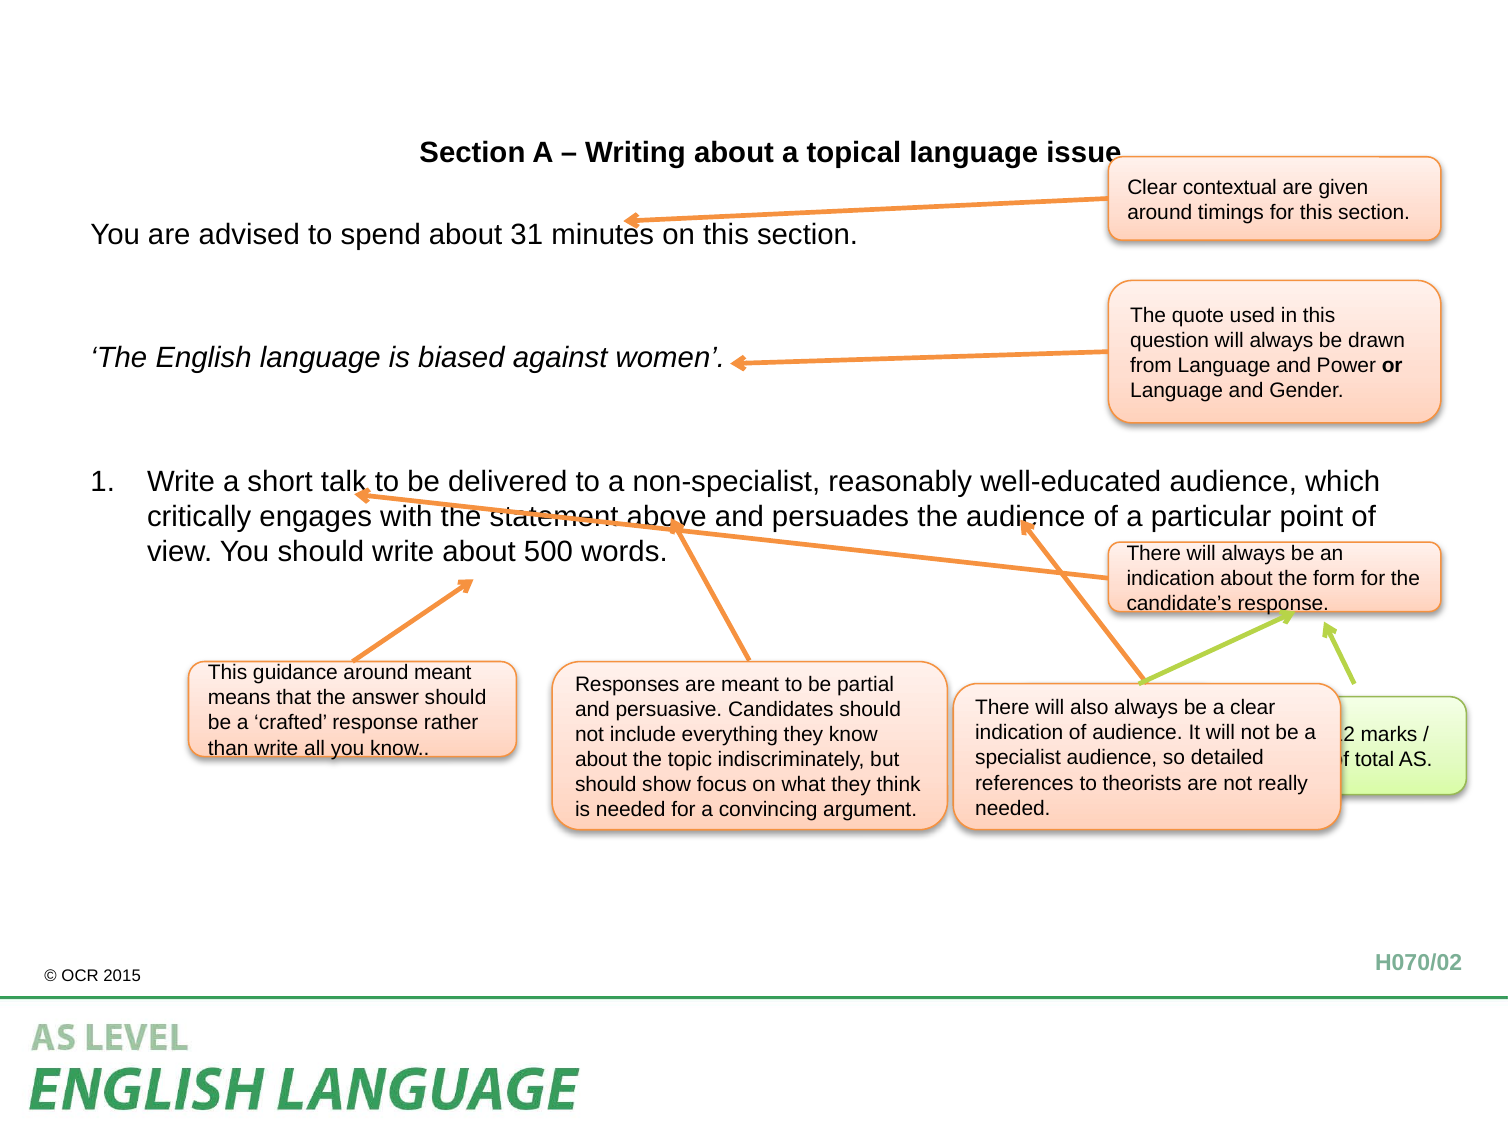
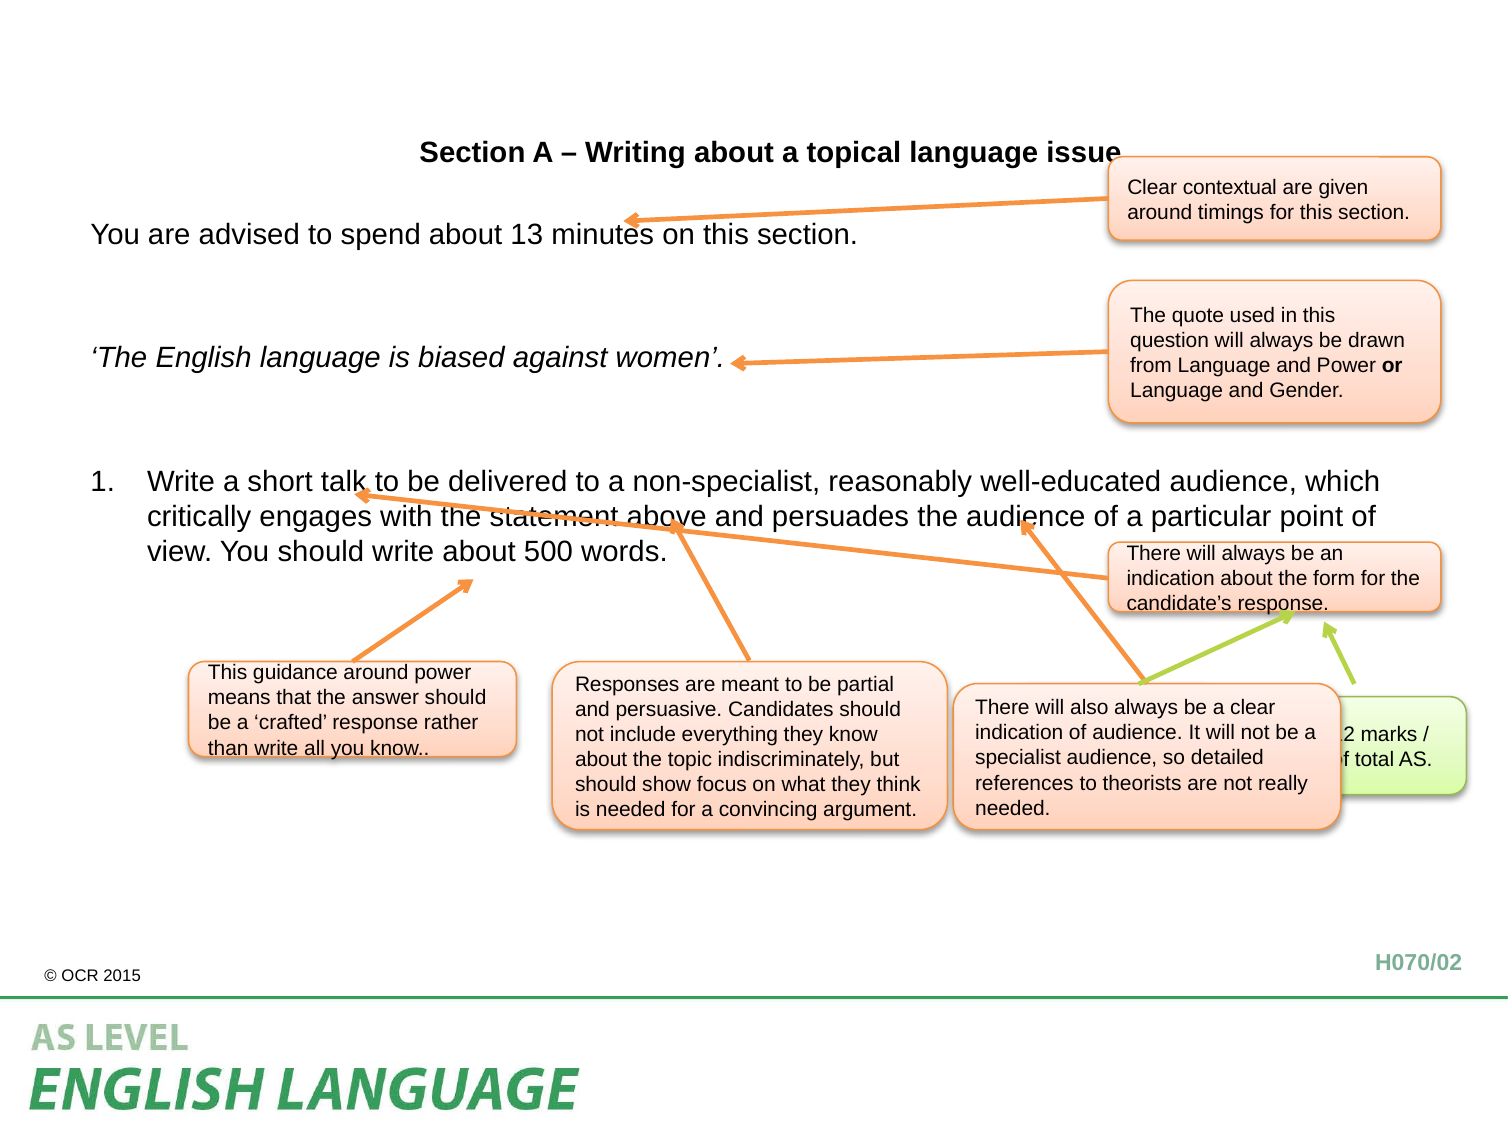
31: 31 -> 13
around meant: meant -> power
